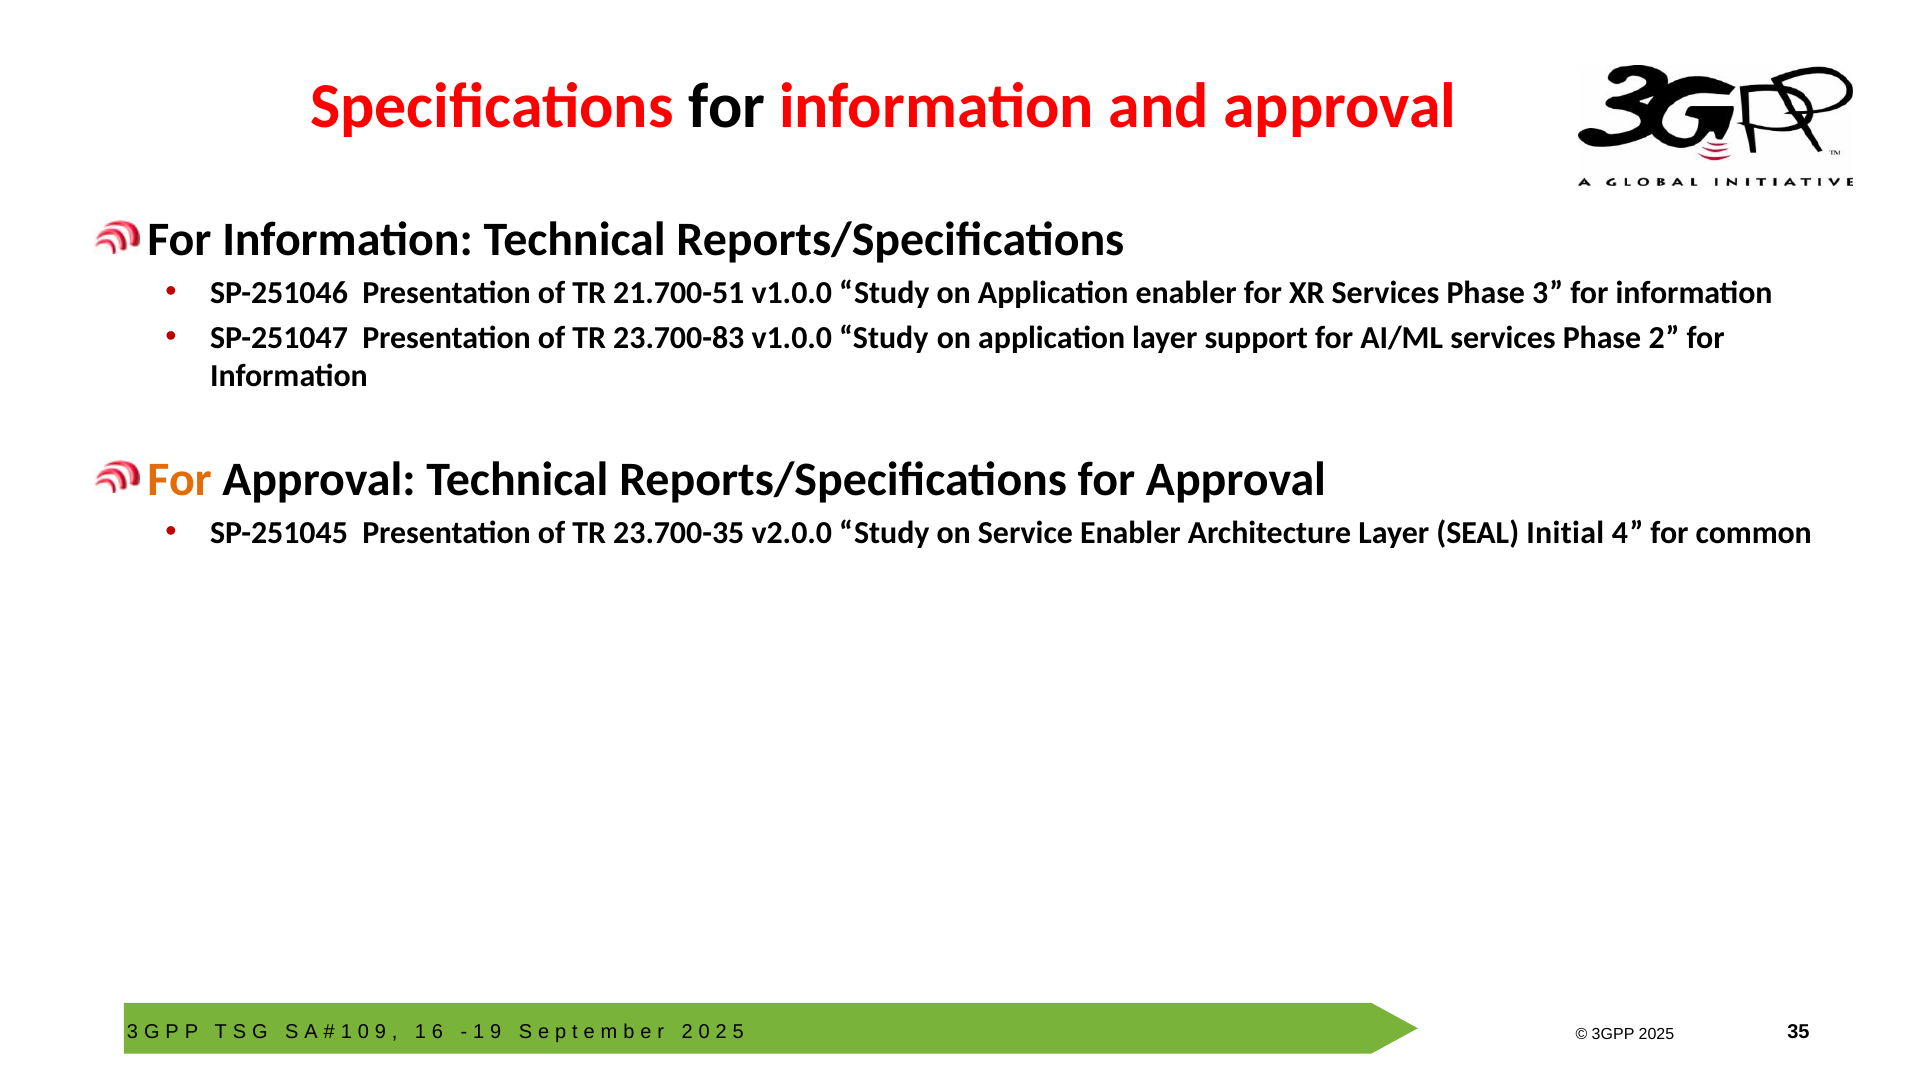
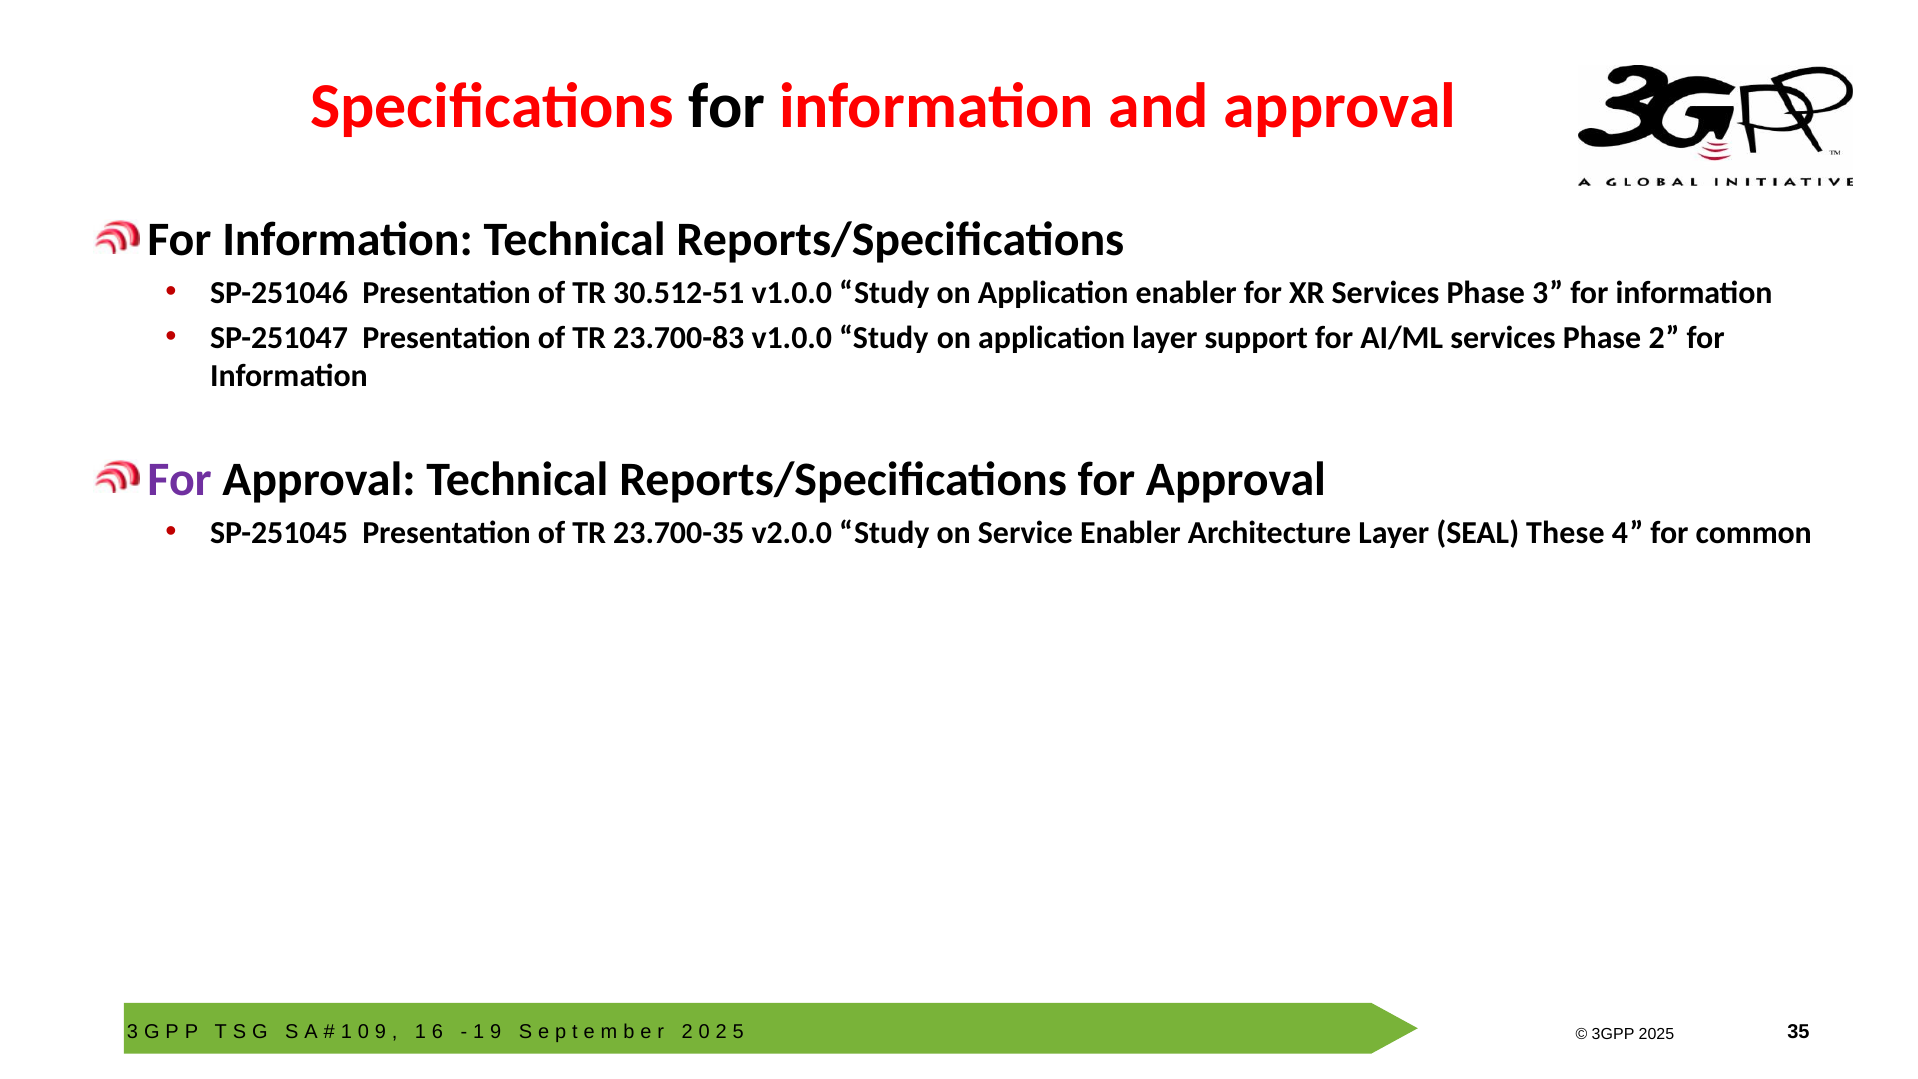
21.700-51: 21.700-51 -> 30.512-51
For at (179, 479) colour: orange -> purple
Initial: Initial -> These
